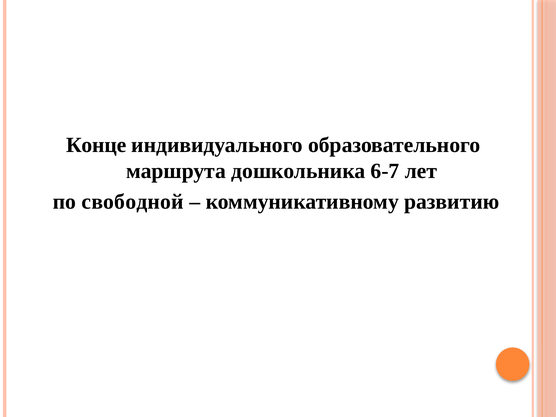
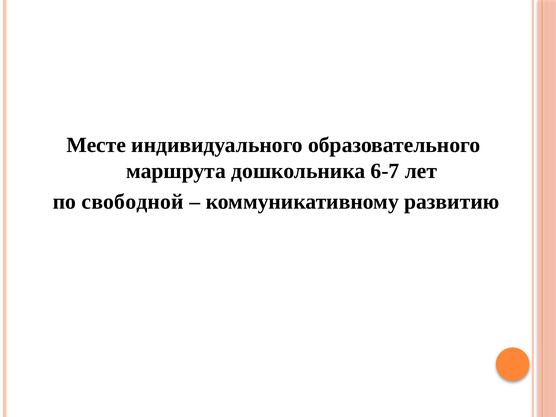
Конце: Конце -> Месте
